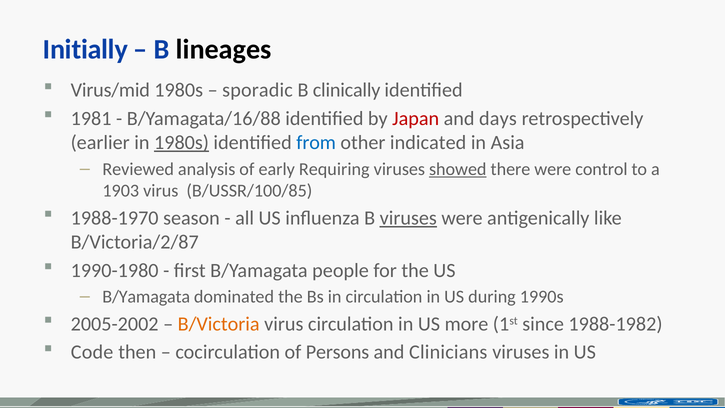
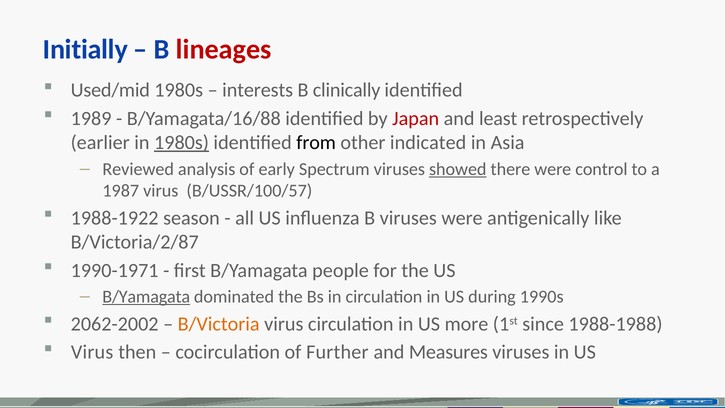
lineages colour: black -> red
Virus/mid: Virus/mid -> Used/mid
sporadic: sporadic -> interests
1981: 1981 -> 1989
days: days -> least
from colour: blue -> black
Requiring: Requiring -> Spectrum
1903: 1903 -> 1987
B/USSR/100/85: B/USSR/100/85 -> B/USSR/100/57
1988-1970: 1988-1970 -> 1988-1922
viruses at (408, 218) underline: present -> none
1990-1980: 1990-1980 -> 1990-1971
B/Yamagata at (146, 297) underline: none -> present
2005-2002: 2005-2002 -> 2062-2002
1988-1982: 1988-1982 -> 1988-1988
Code at (92, 352): Code -> Virus
Persons: Persons -> Further
Clinicians: Clinicians -> Measures
